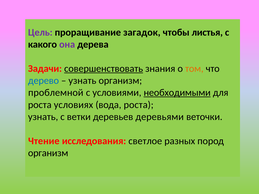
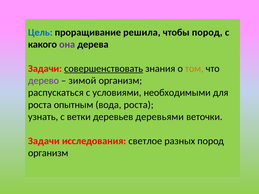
Цель colour: purple -> blue
загадок: загадок -> решила
чтобы листья: листья -> пород
дерево colour: blue -> purple
узнать at (82, 81): узнать -> зимой
проблемной: проблемной -> распускаться
необходимыми underline: present -> none
условиях: условиях -> опытным
Чтение at (44, 141): Чтение -> Задачи
